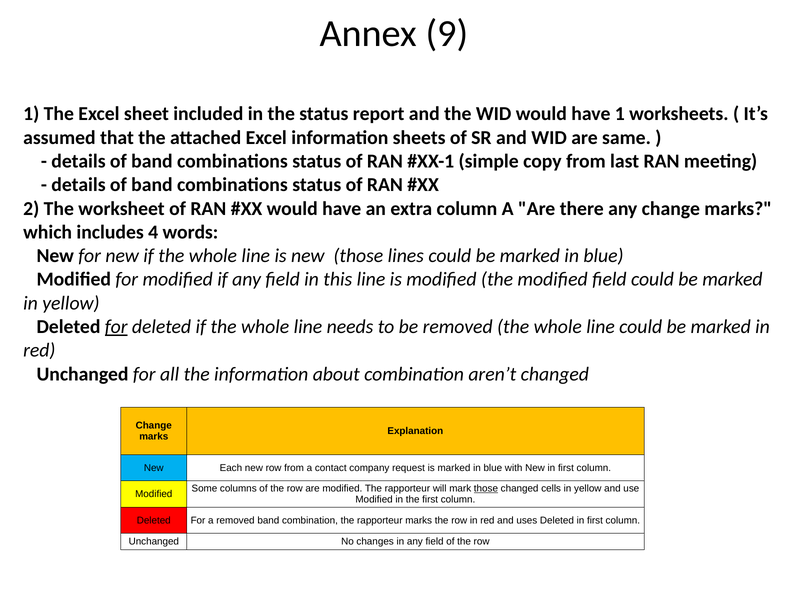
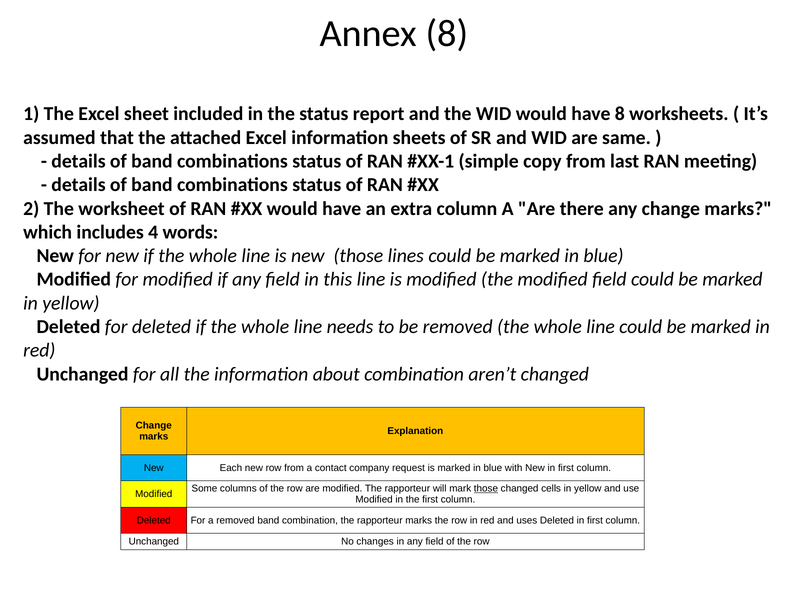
Annex 9: 9 -> 8
have 1: 1 -> 8
for at (116, 327) underline: present -> none
